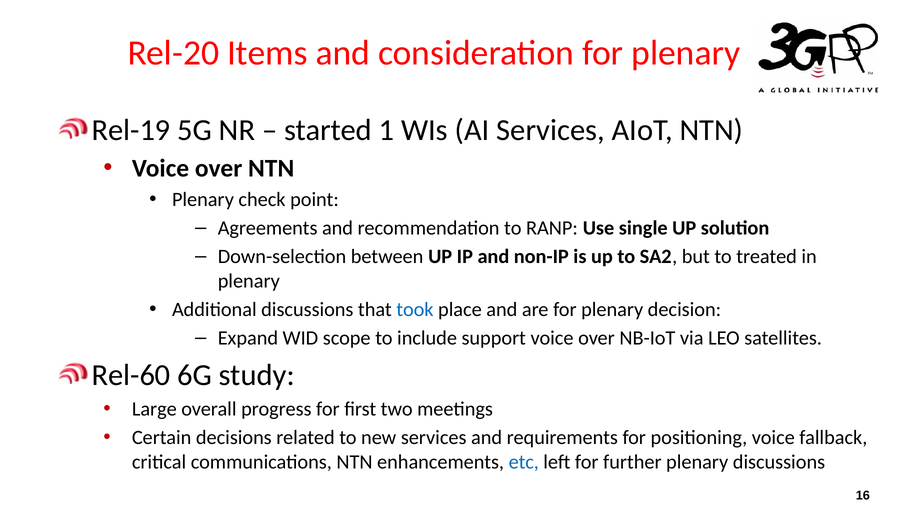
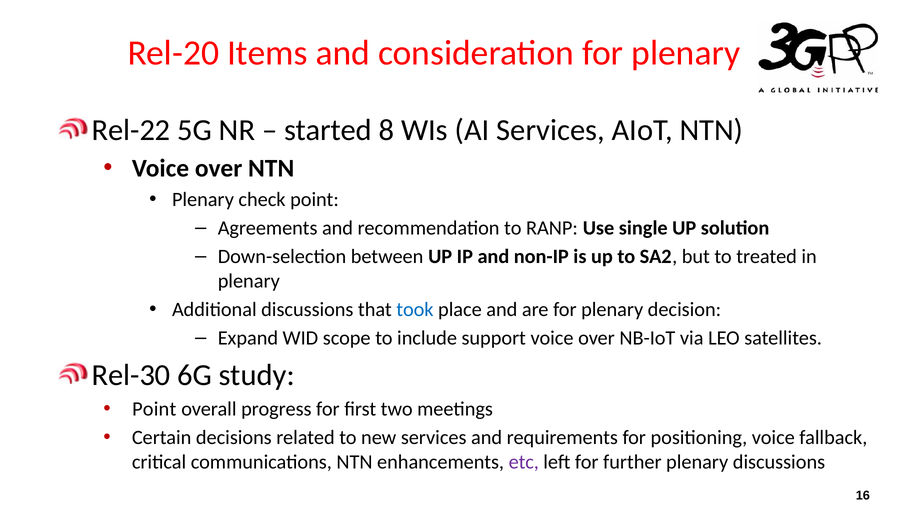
Rel-19: Rel-19 -> Rel-22
1: 1 -> 8
Rel-60: Rel-60 -> Rel-30
Large at (154, 409): Large -> Point
etc colour: blue -> purple
